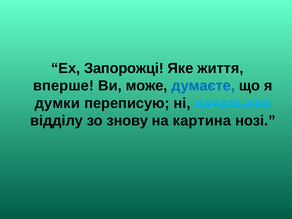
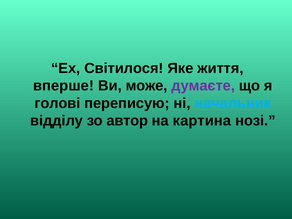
Запорожці: Запорожці -> Світилося
думаєте colour: blue -> purple
думки: думки -> голові
знову: знову -> автор
